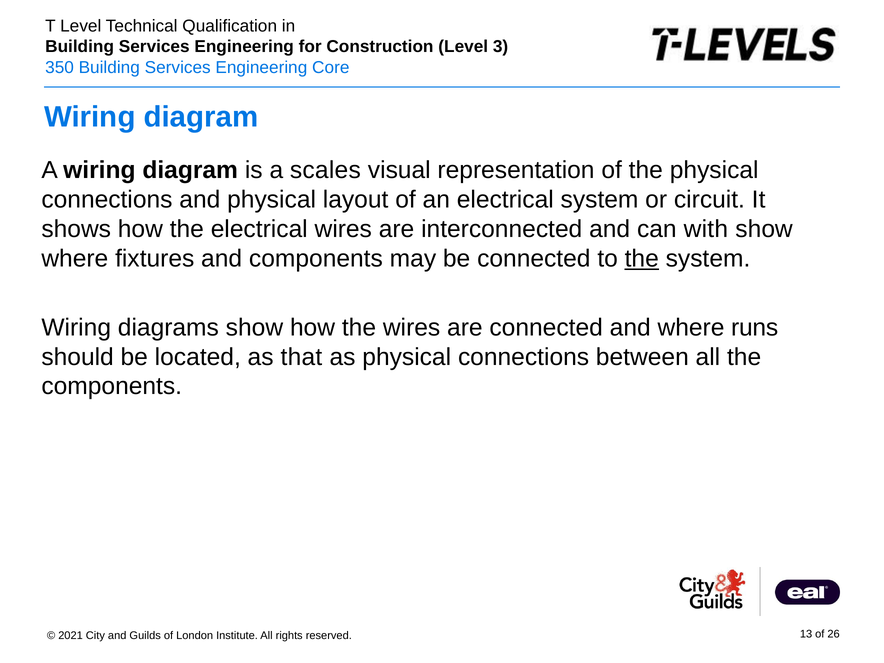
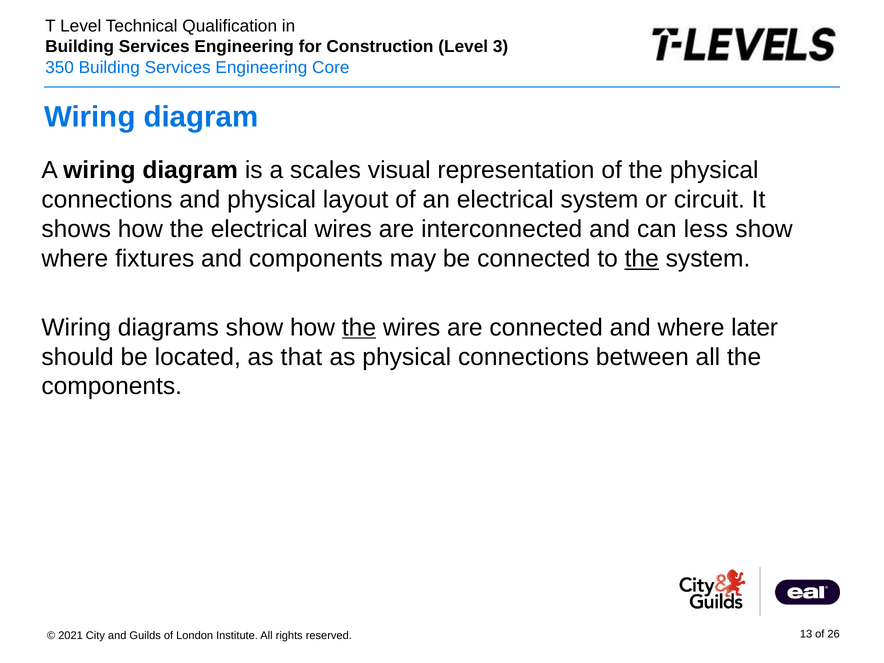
with: with -> less
the at (359, 327) underline: none -> present
runs: runs -> later
